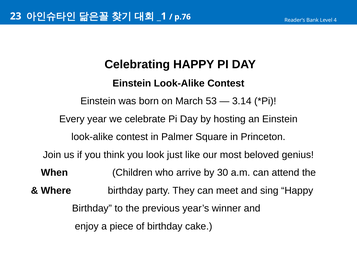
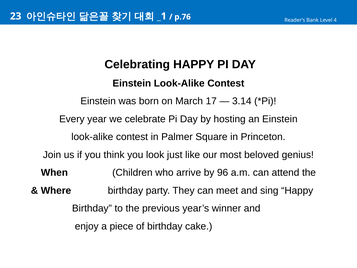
53: 53 -> 17
30: 30 -> 96
